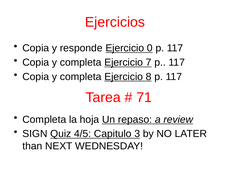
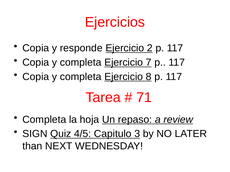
0: 0 -> 2
